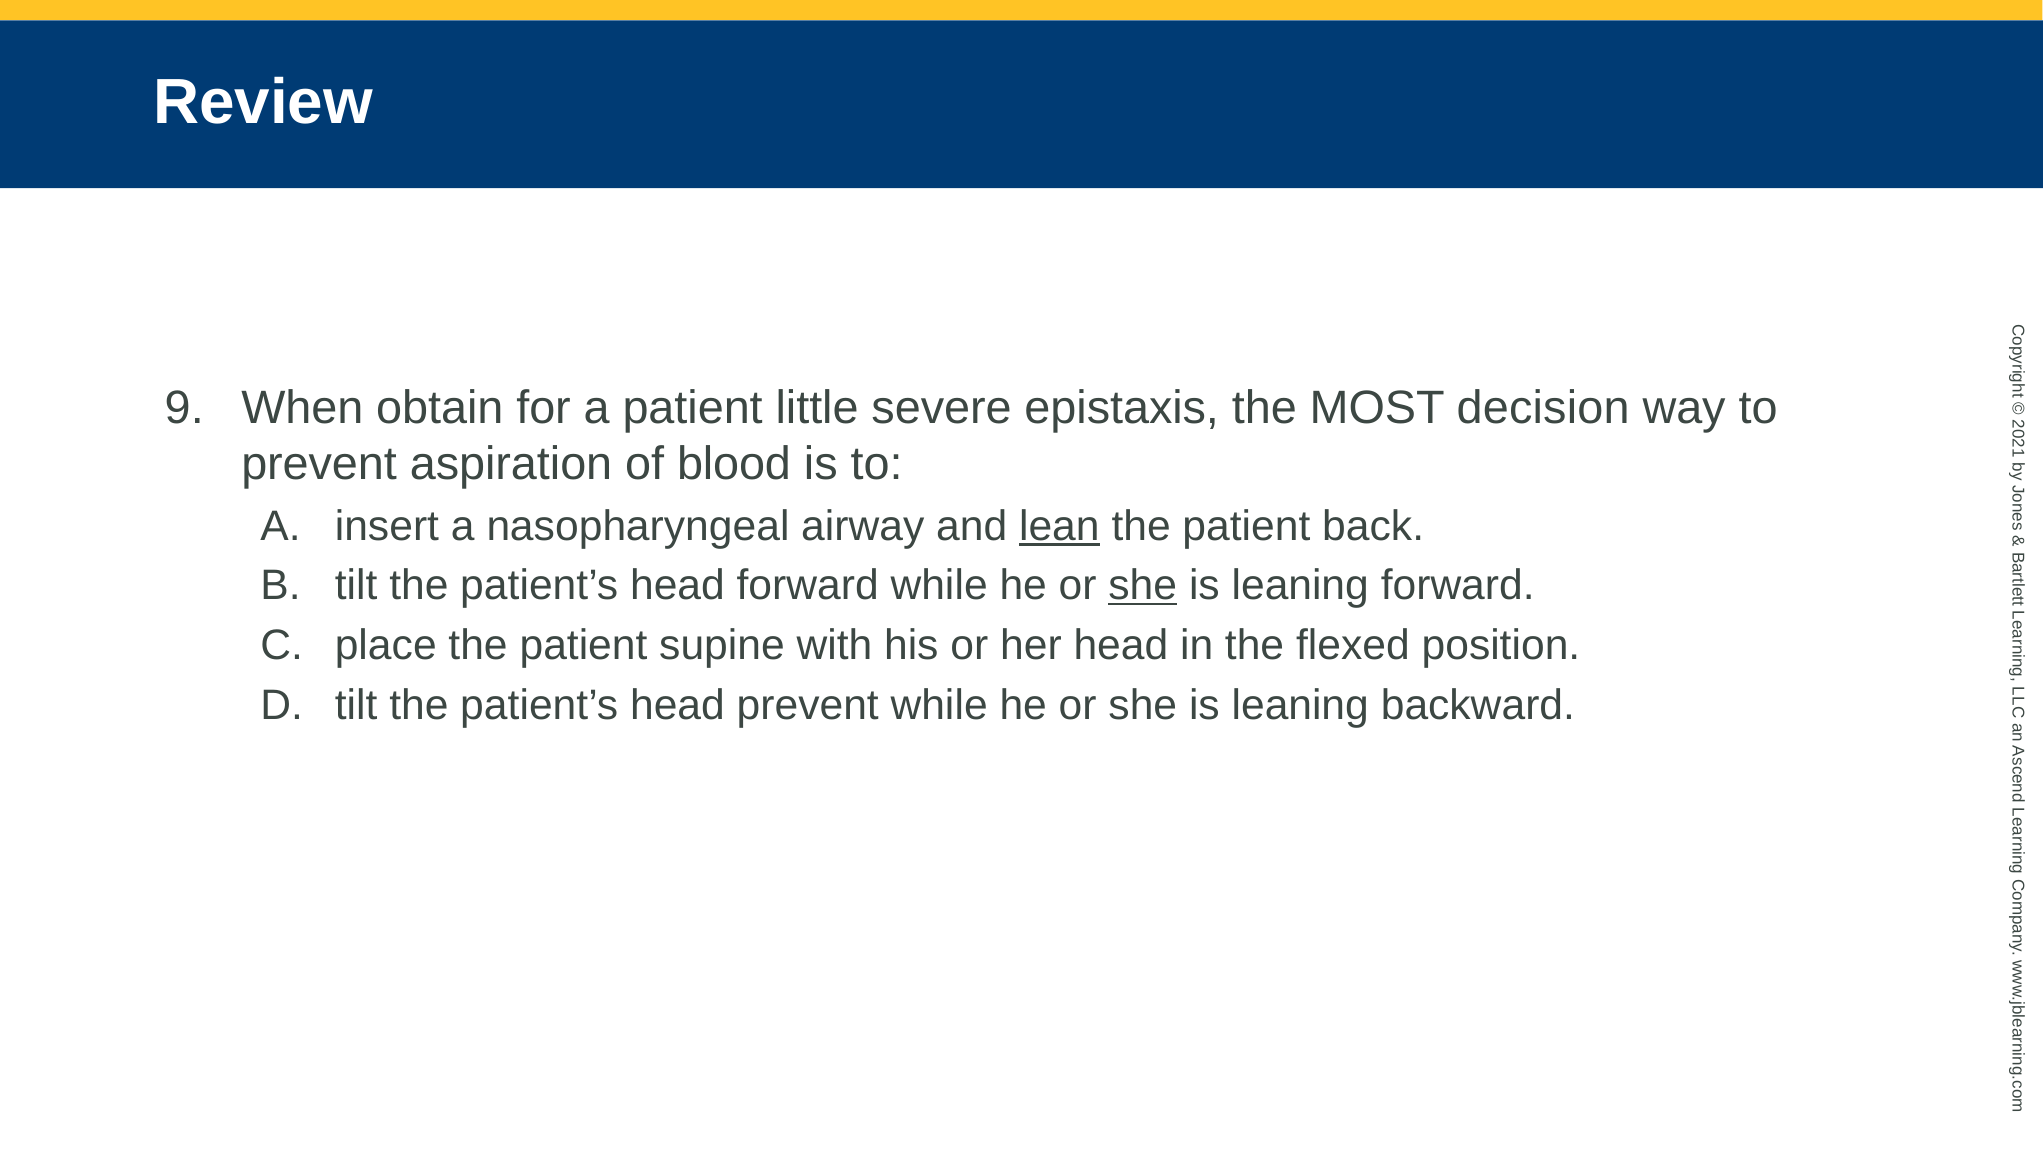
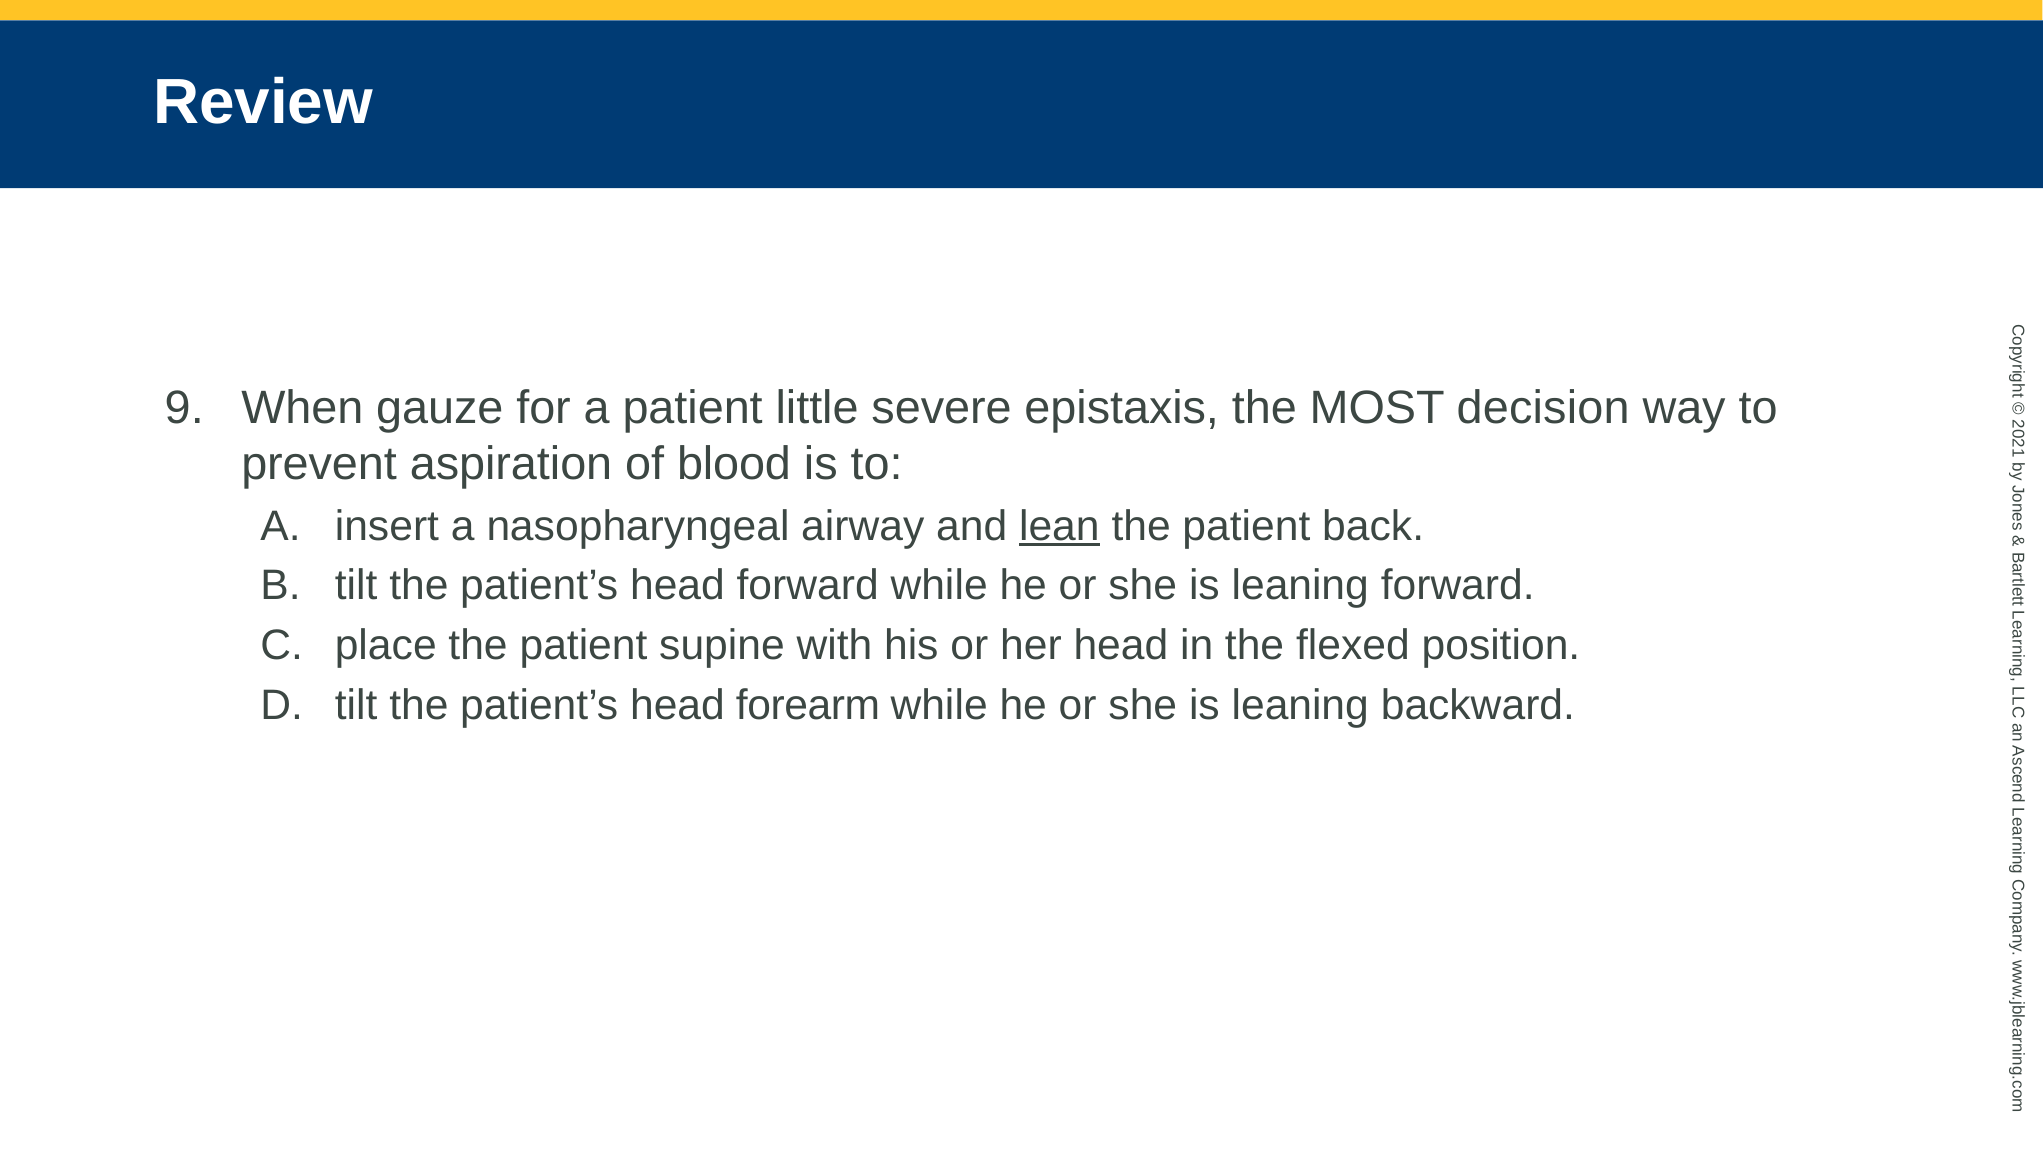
obtain: obtain -> gauze
she at (1143, 586) underline: present -> none
head prevent: prevent -> forearm
